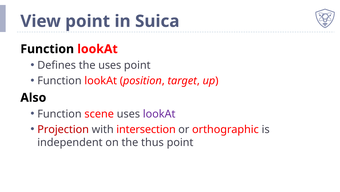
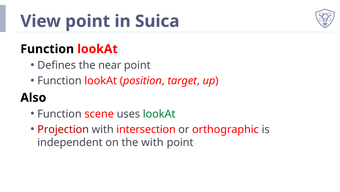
the uses: uses -> near
lookAt at (159, 113) colour: purple -> green
the thus: thus -> with
